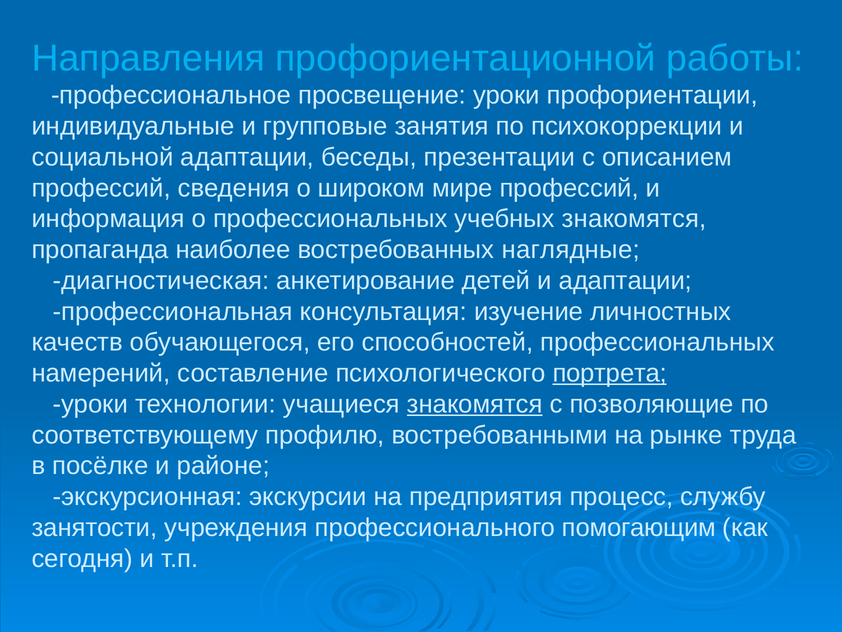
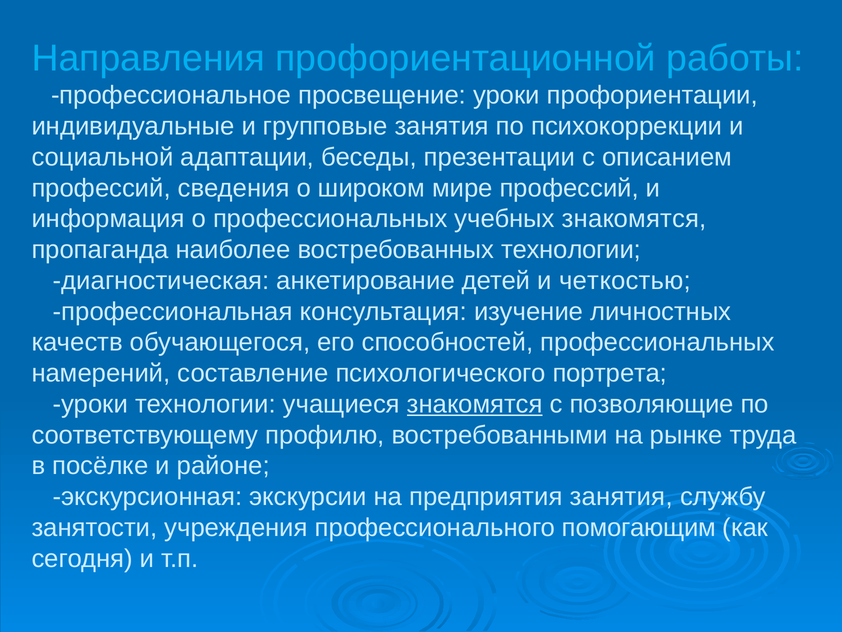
востребованных наглядные: наглядные -> технологии
и адаптации: адаптации -> четкостью
портрета underline: present -> none
предприятия процесс: процесс -> занятия
